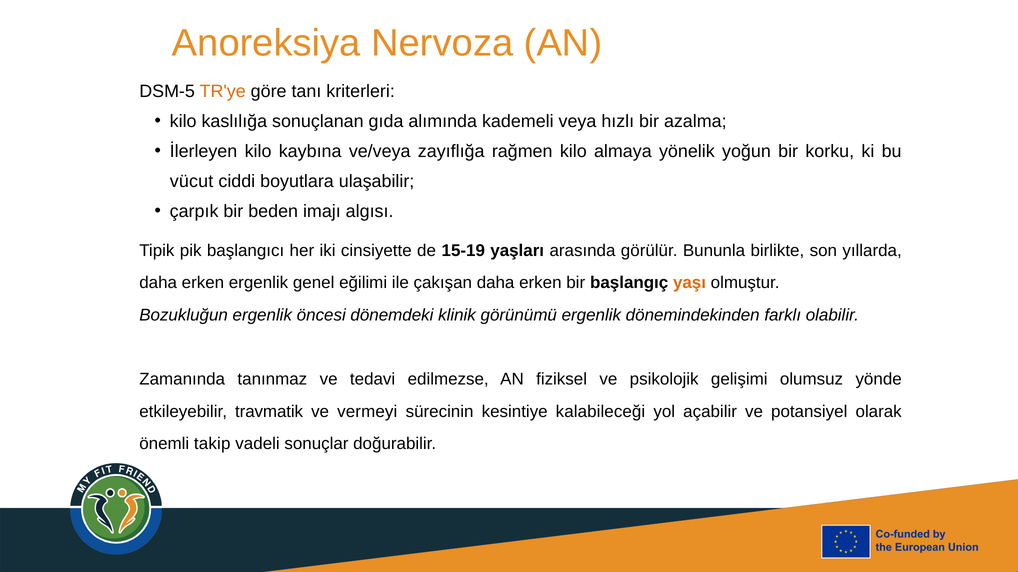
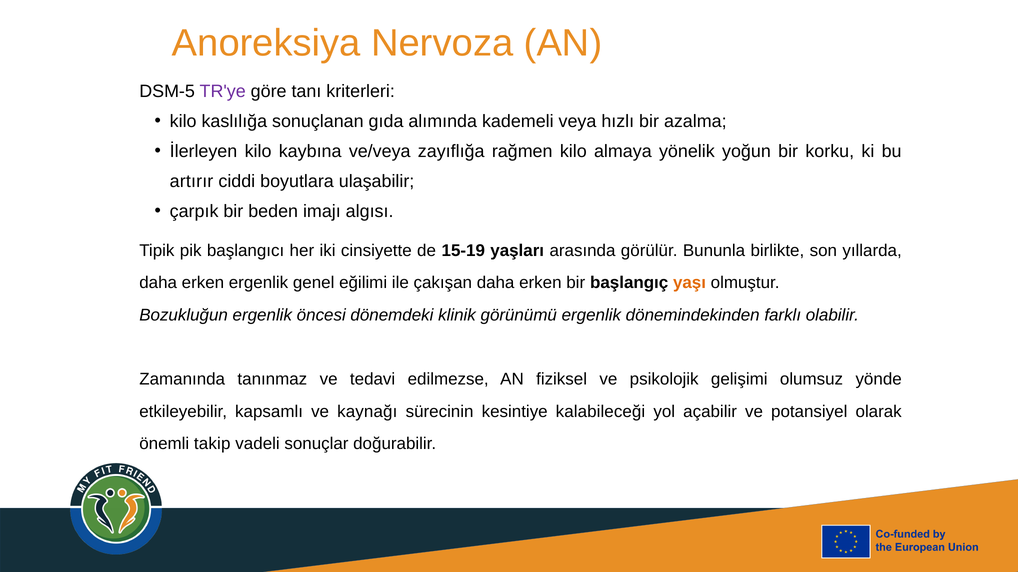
TR'ye colour: orange -> purple
vücut: vücut -> artırır
travmatik: travmatik -> kapsamlı
vermeyi: vermeyi -> kaynağı
